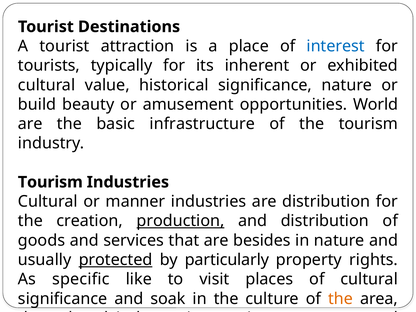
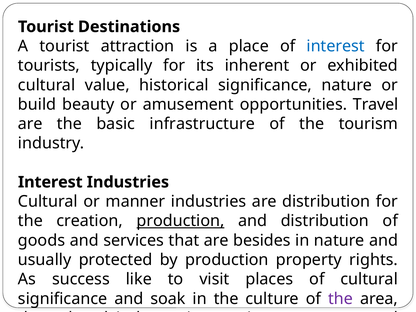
opportunities World: World -> Travel
Tourism at (50, 182): Tourism -> Interest
protected underline: present -> none
by particularly: particularly -> production
specific: specific -> success
the at (341, 299) colour: orange -> purple
